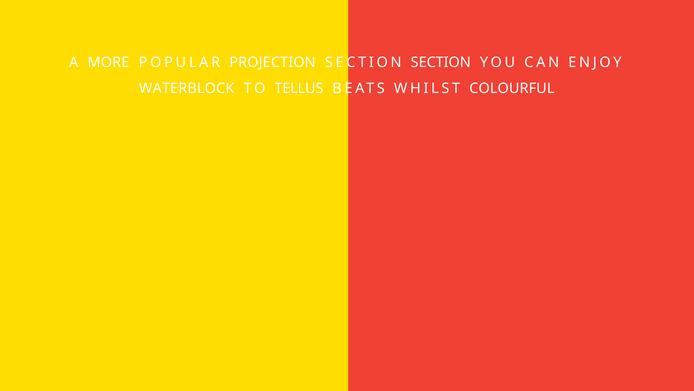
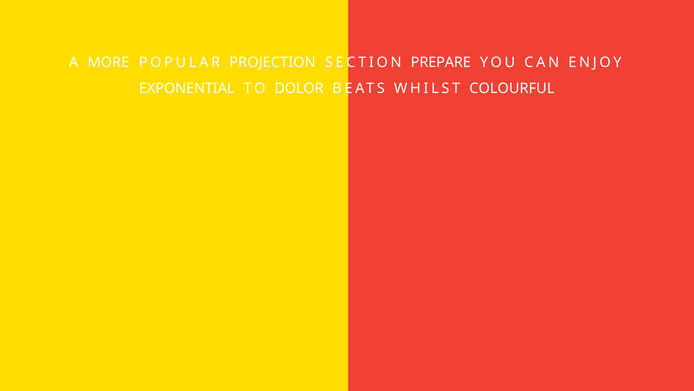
SECTION SECTION: SECTION -> PREPARE
WATERBLOCK: WATERBLOCK -> EXPONENTIAL
TELLUS: TELLUS -> DOLOR
